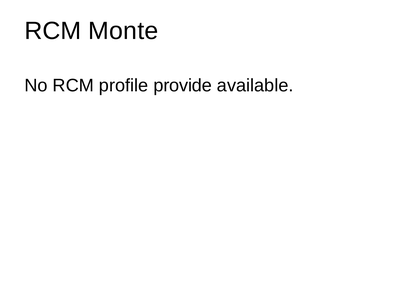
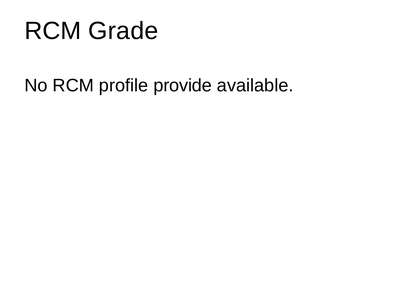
Monte: Monte -> Grade
